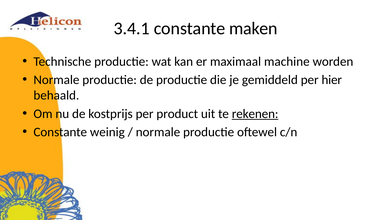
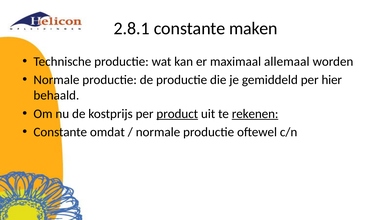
3.4.1: 3.4.1 -> 2.8.1
machine: machine -> allemaal
product underline: none -> present
weinig: weinig -> omdat
